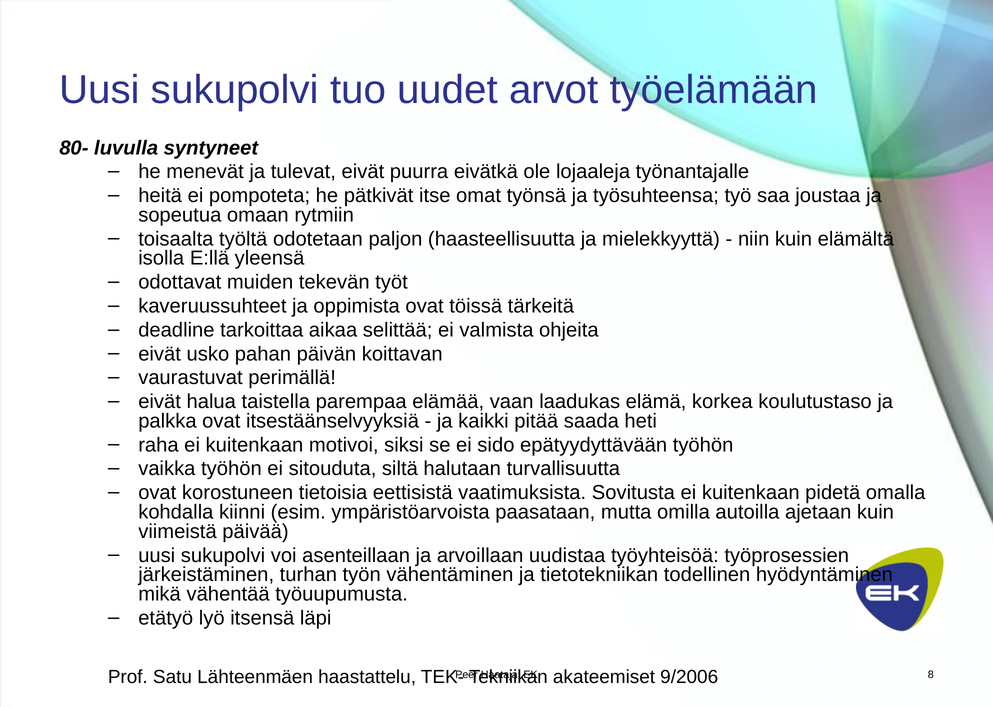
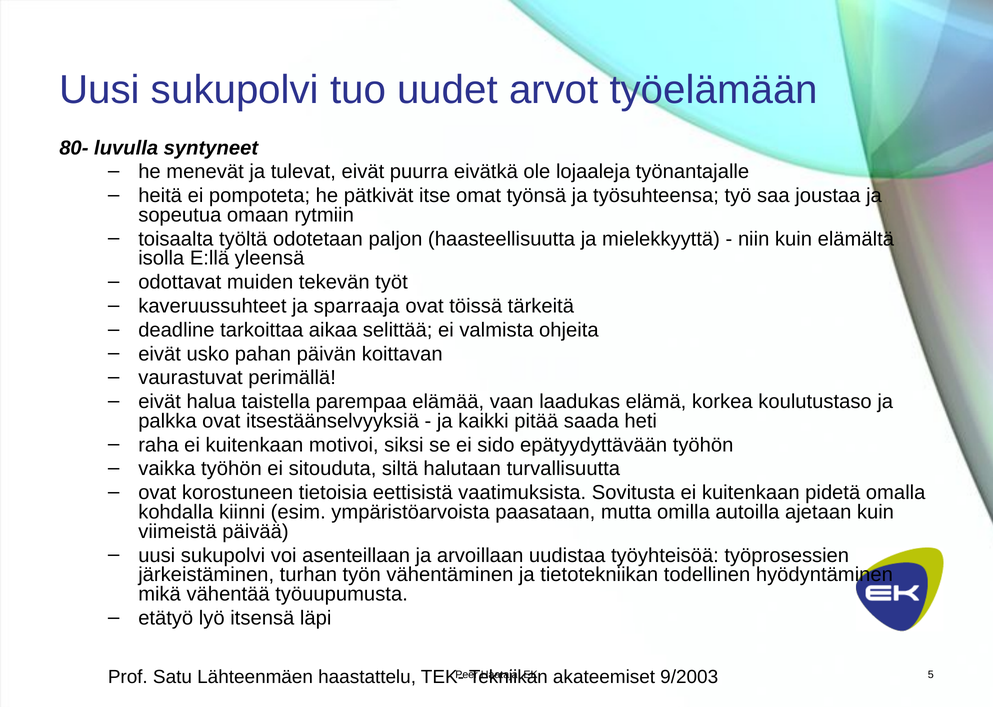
oppimista: oppimista -> sparraaja
9/2006: 9/2006 -> 9/2003
8: 8 -> 5
